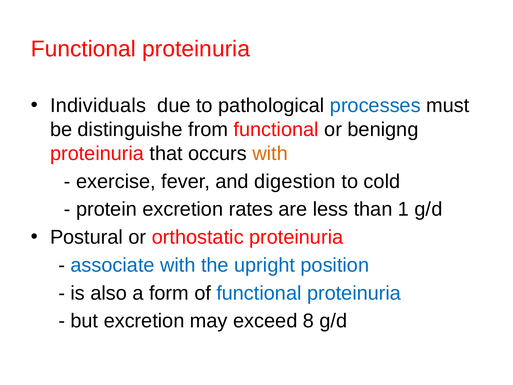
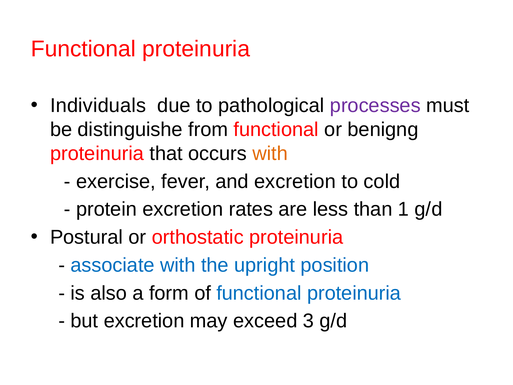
processes colour: blue -> purple
and digestion: digestion -> excretion
8: 8 -> 3
